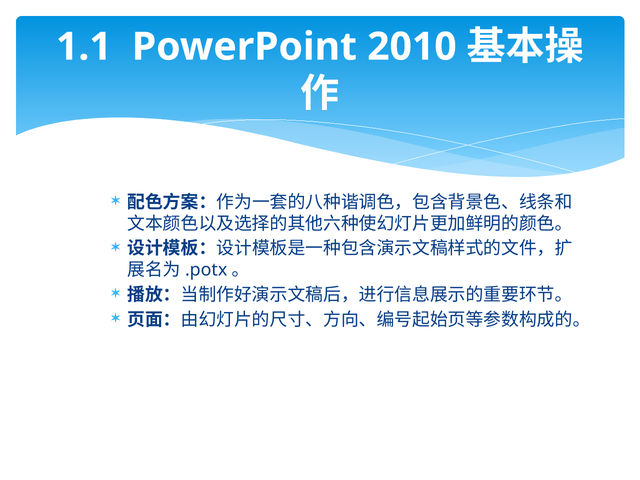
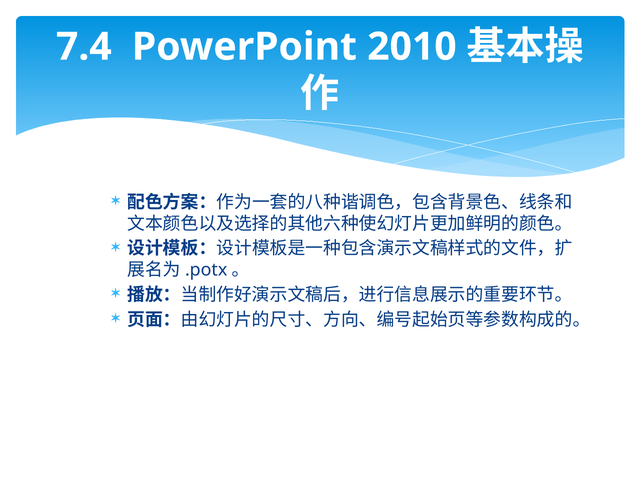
1.1: 1.1 -> 7.4
